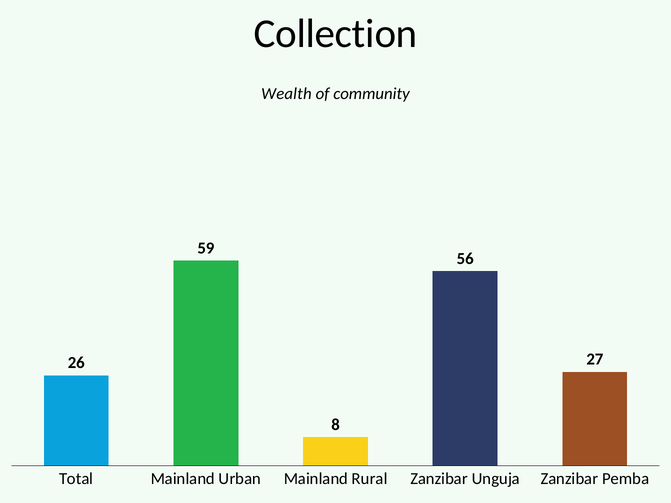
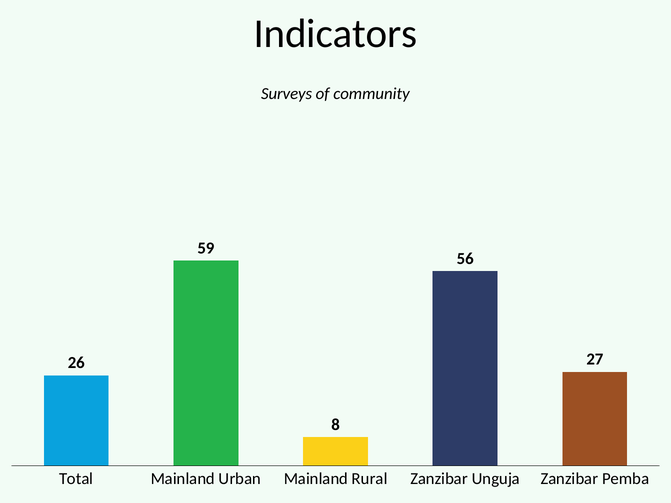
Collection: Collection -> Indicators
Wealth: Wealth -> Surveys
